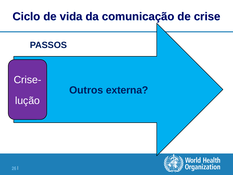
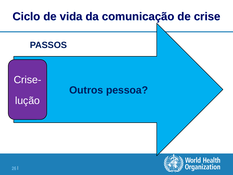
externa: externa -> pessoa
